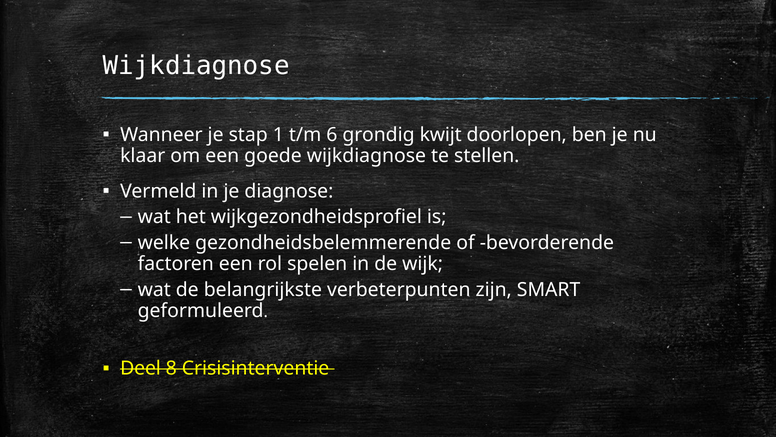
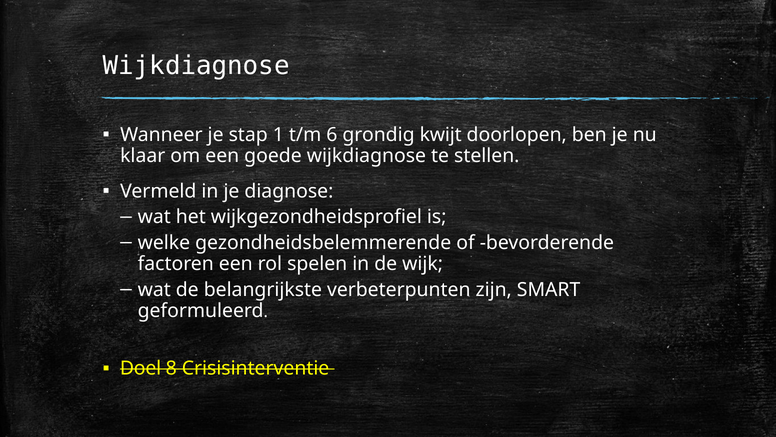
Deel: Deel -> Doel
